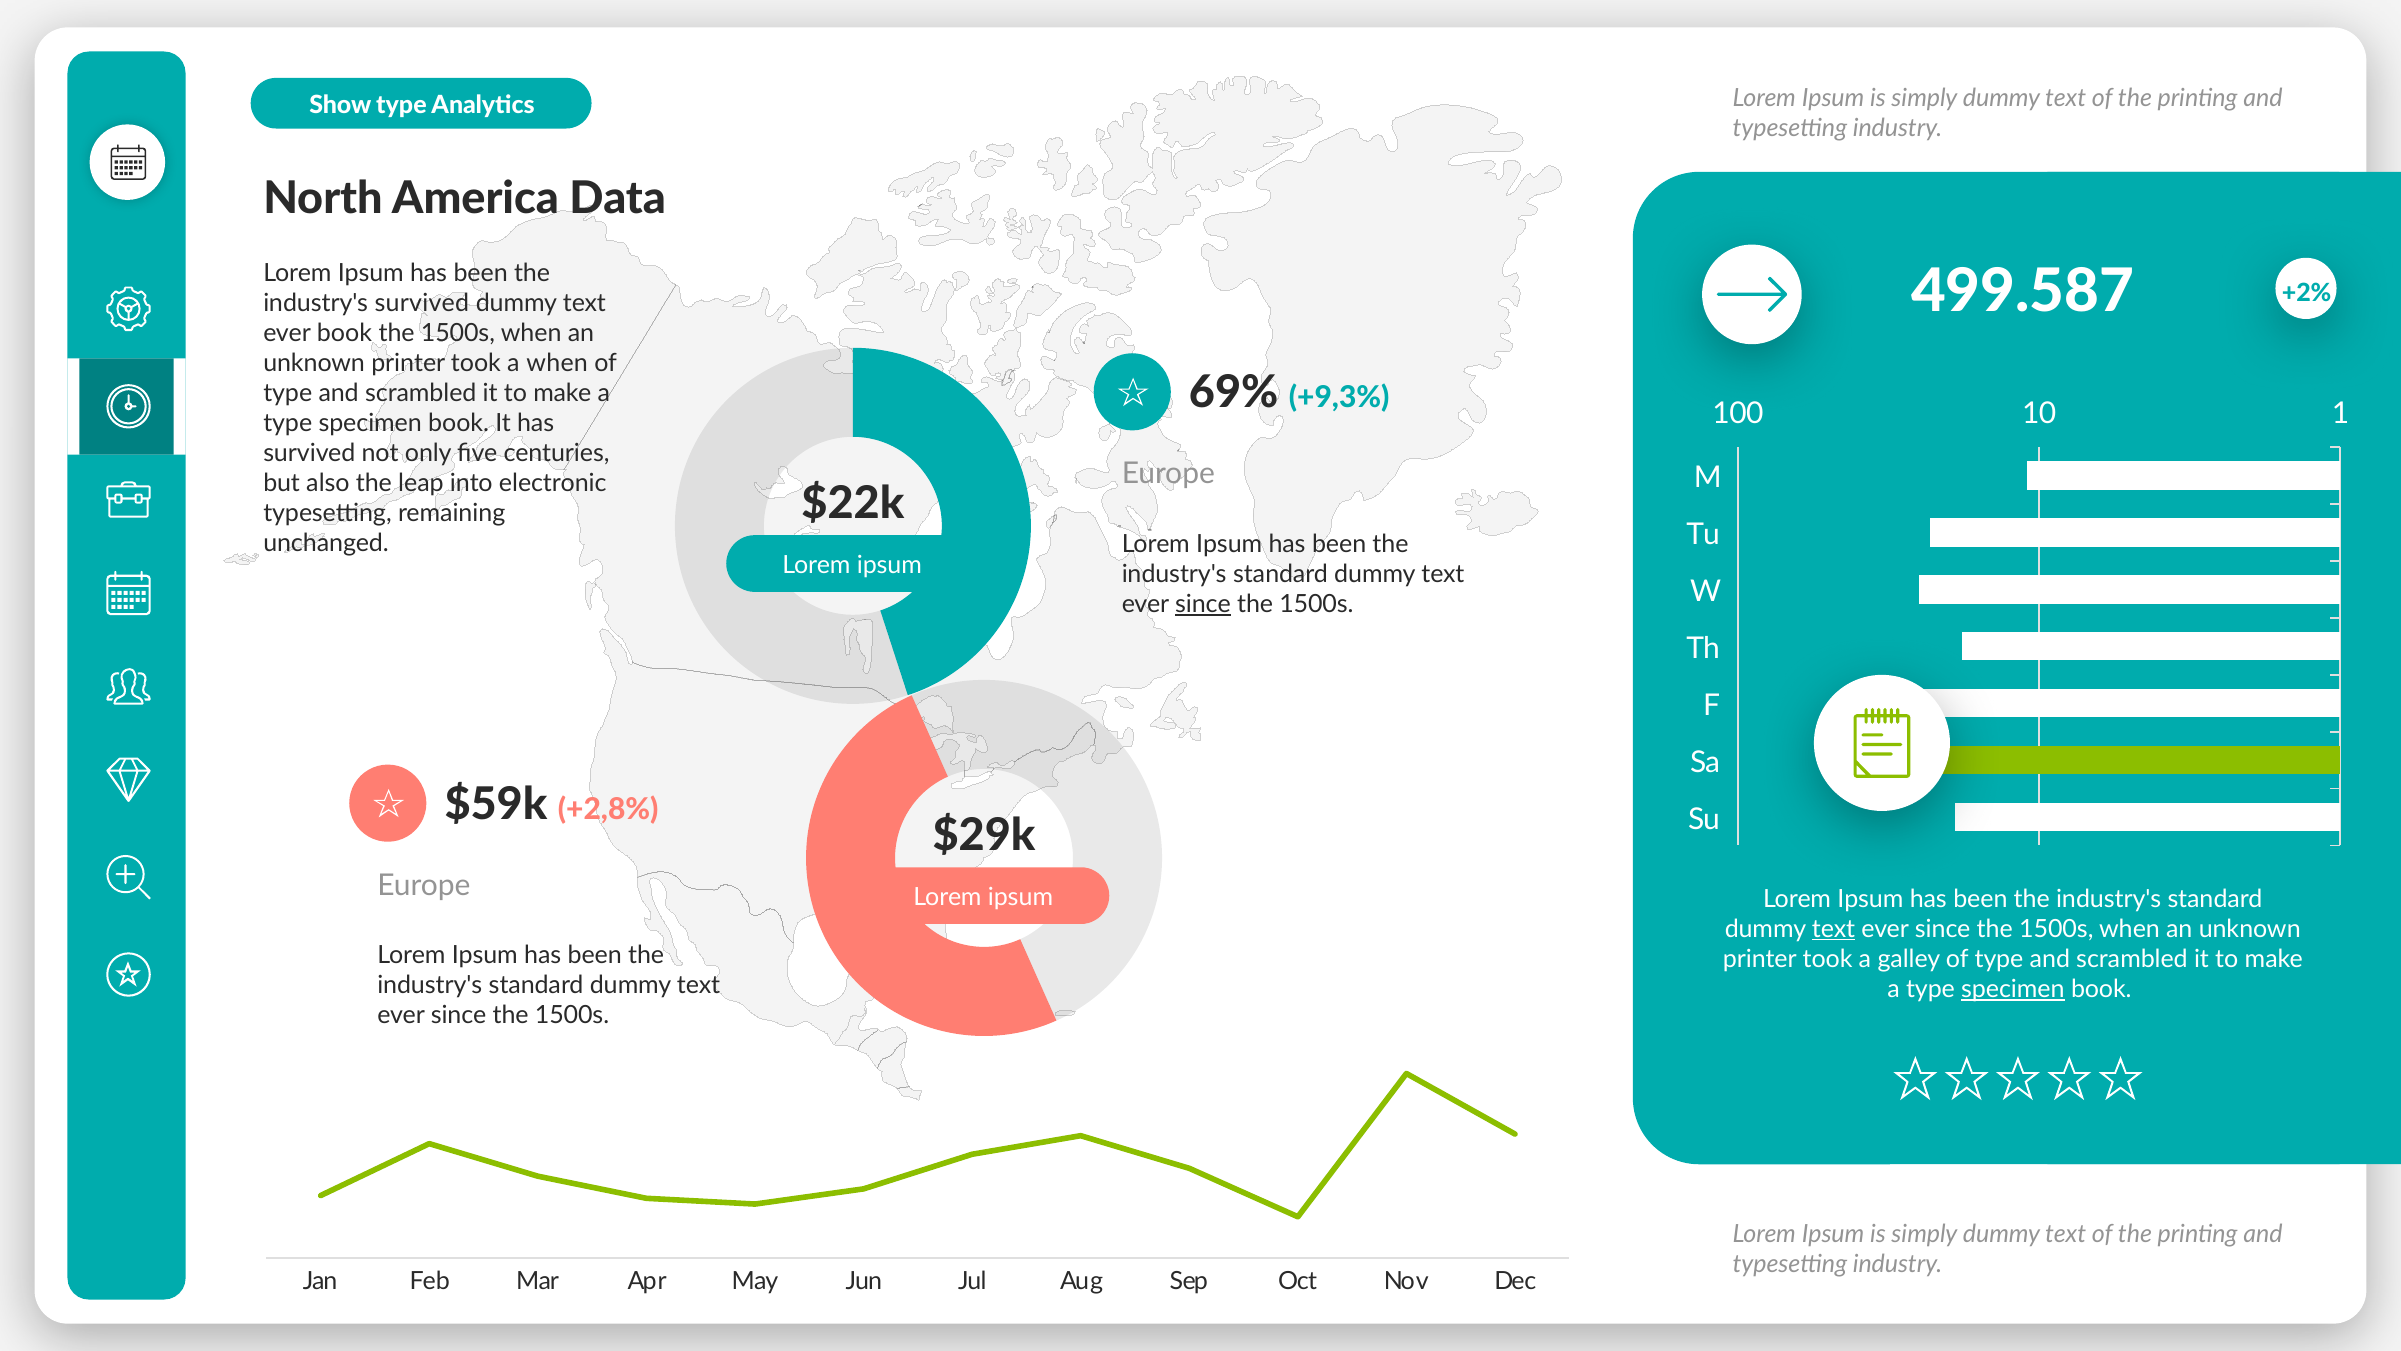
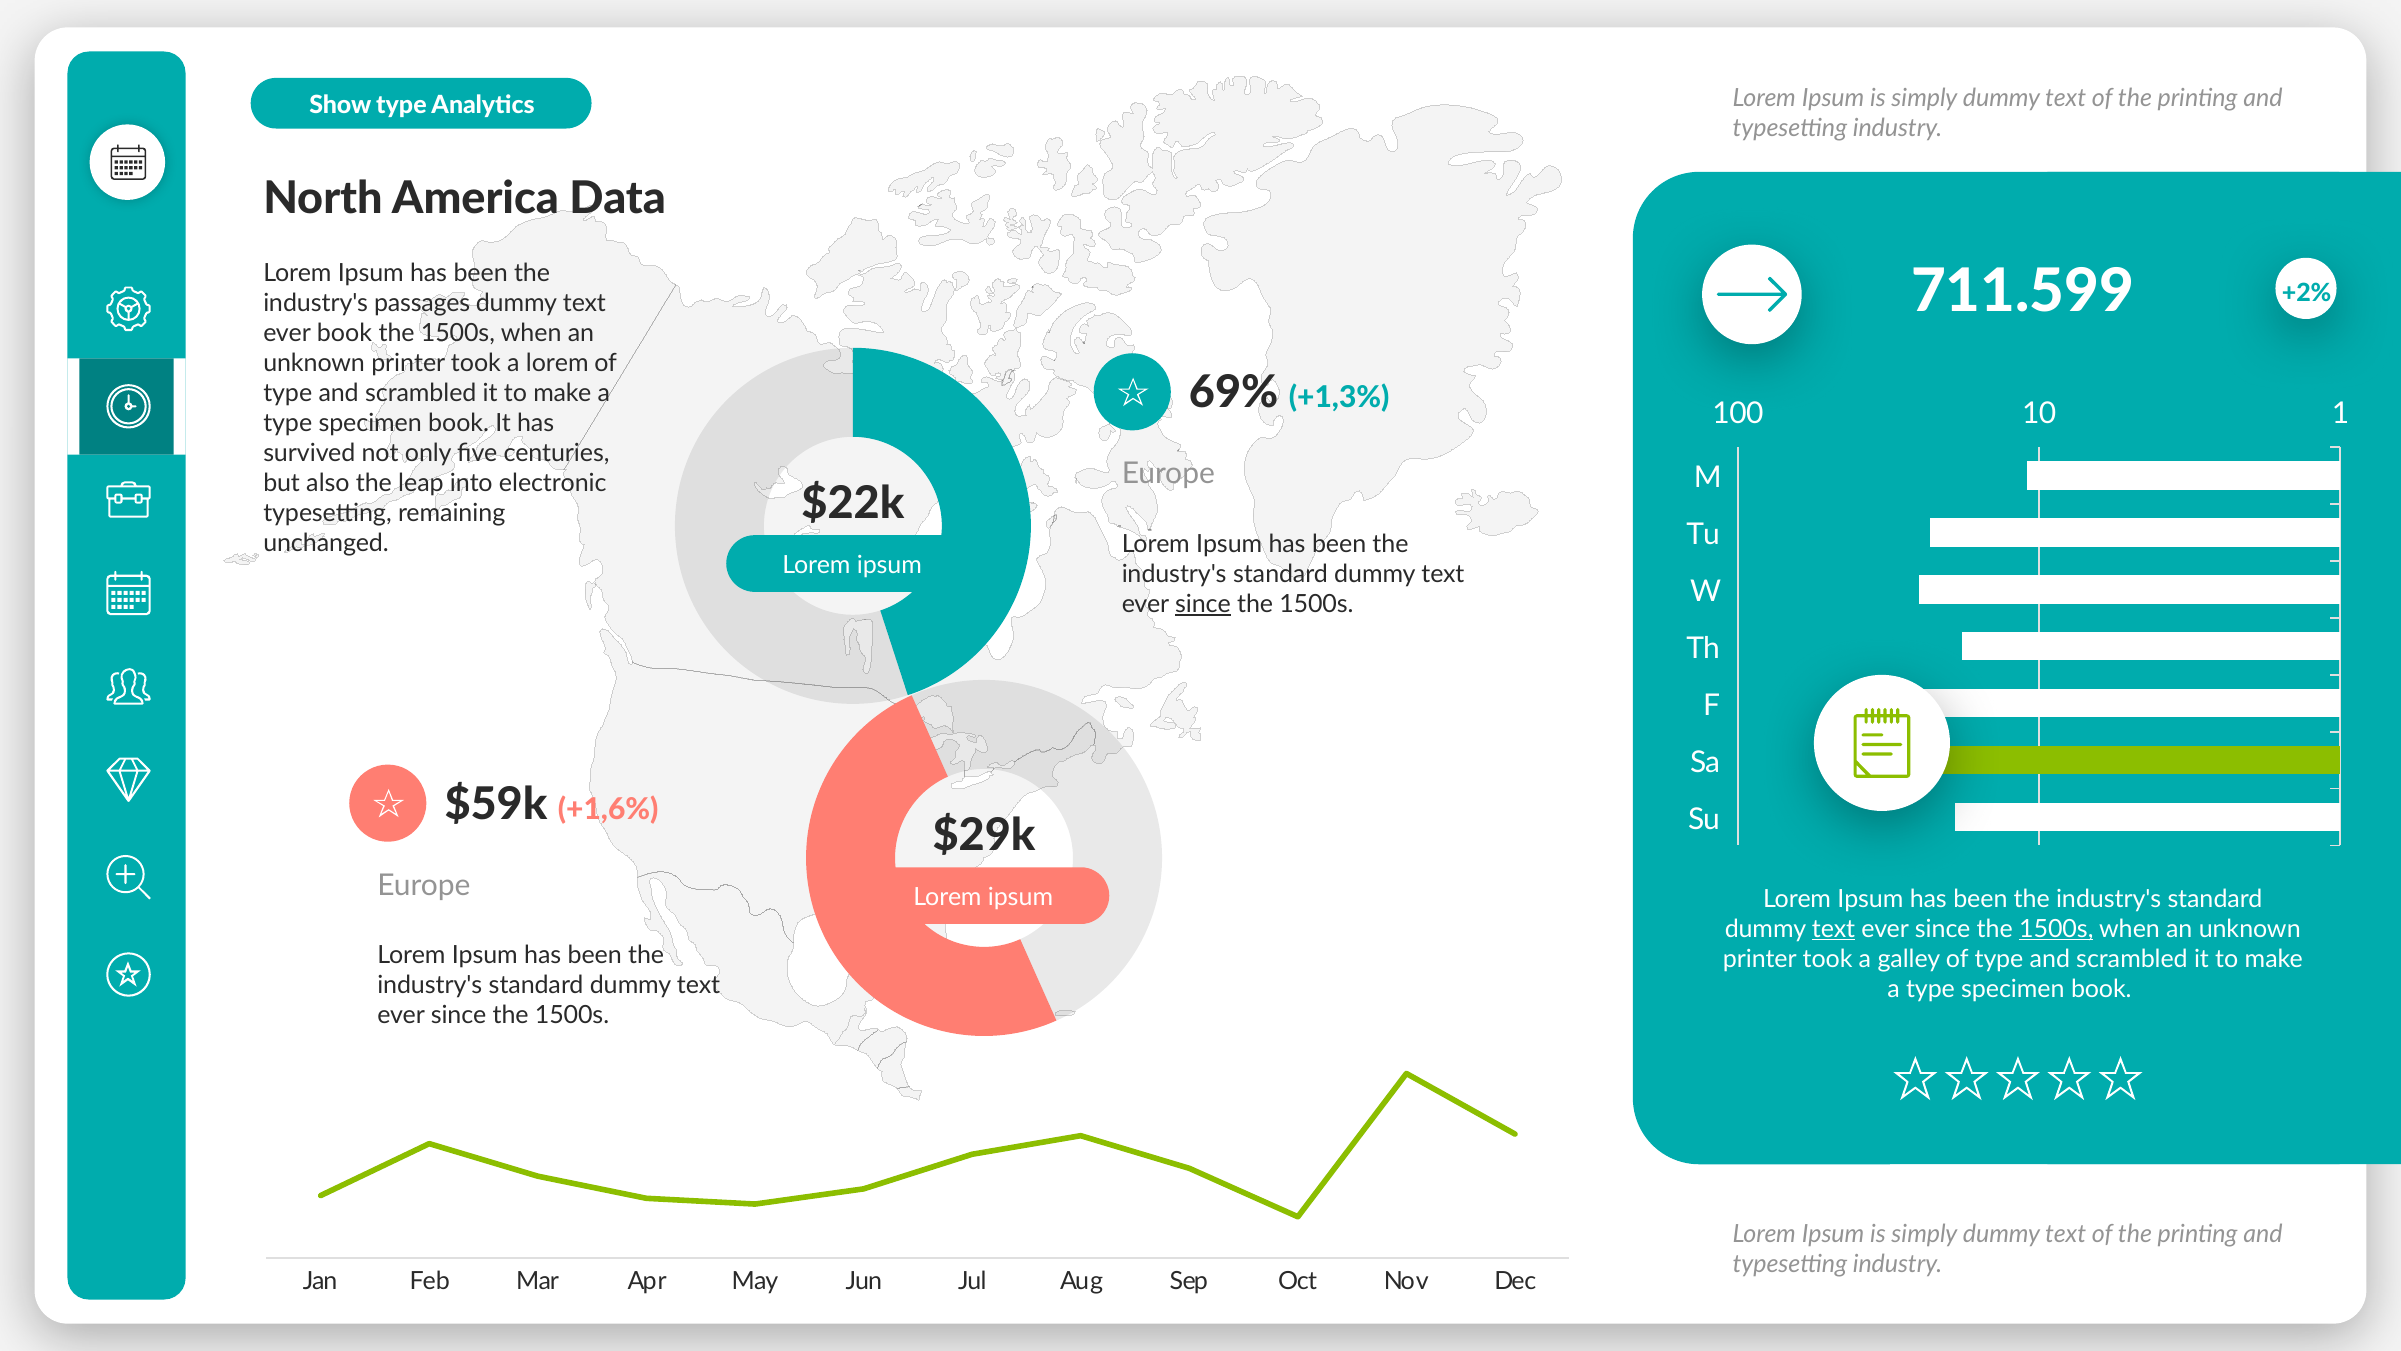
499.587: 499.587 -> 711.599
industry's survived: survived -> passages
a when: when -> lorem
+9,3%: +9,3% -> +1,3%
+2,8%: +2,8% -> +1,6%
1500s at (2056, 929) underline: none -> present
specimen at (2013, 989) underline: present -> none
